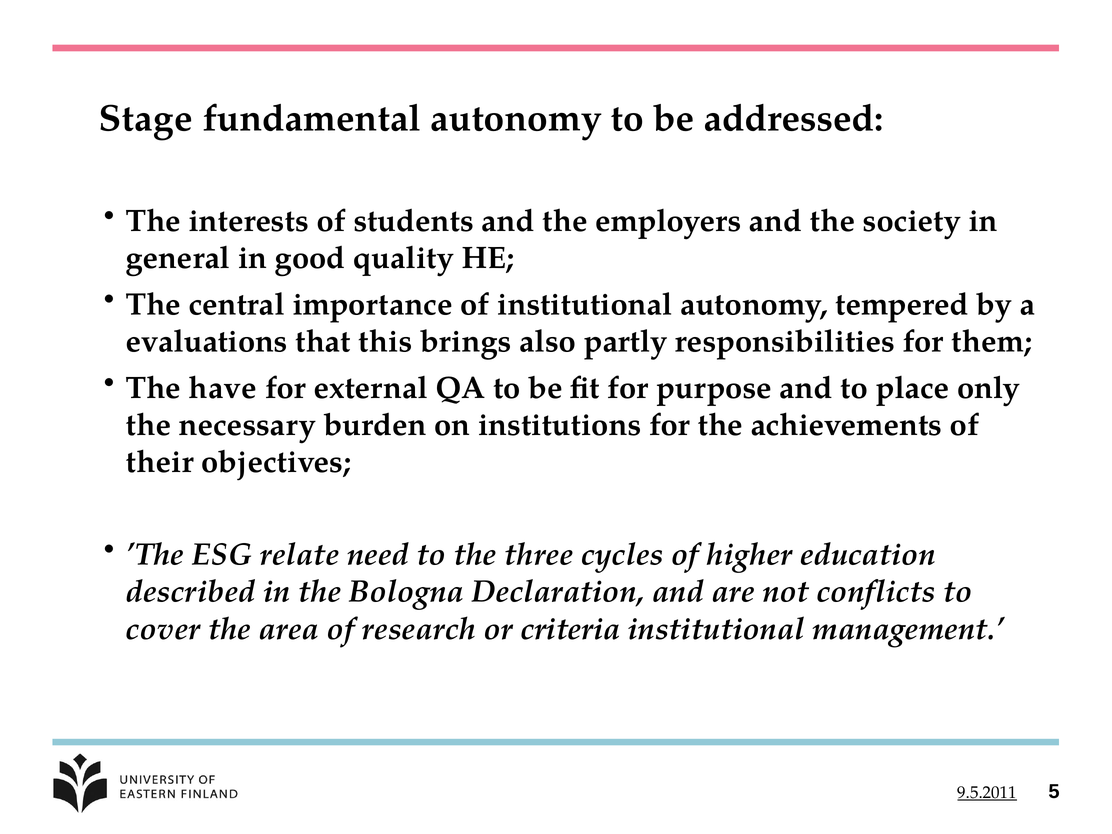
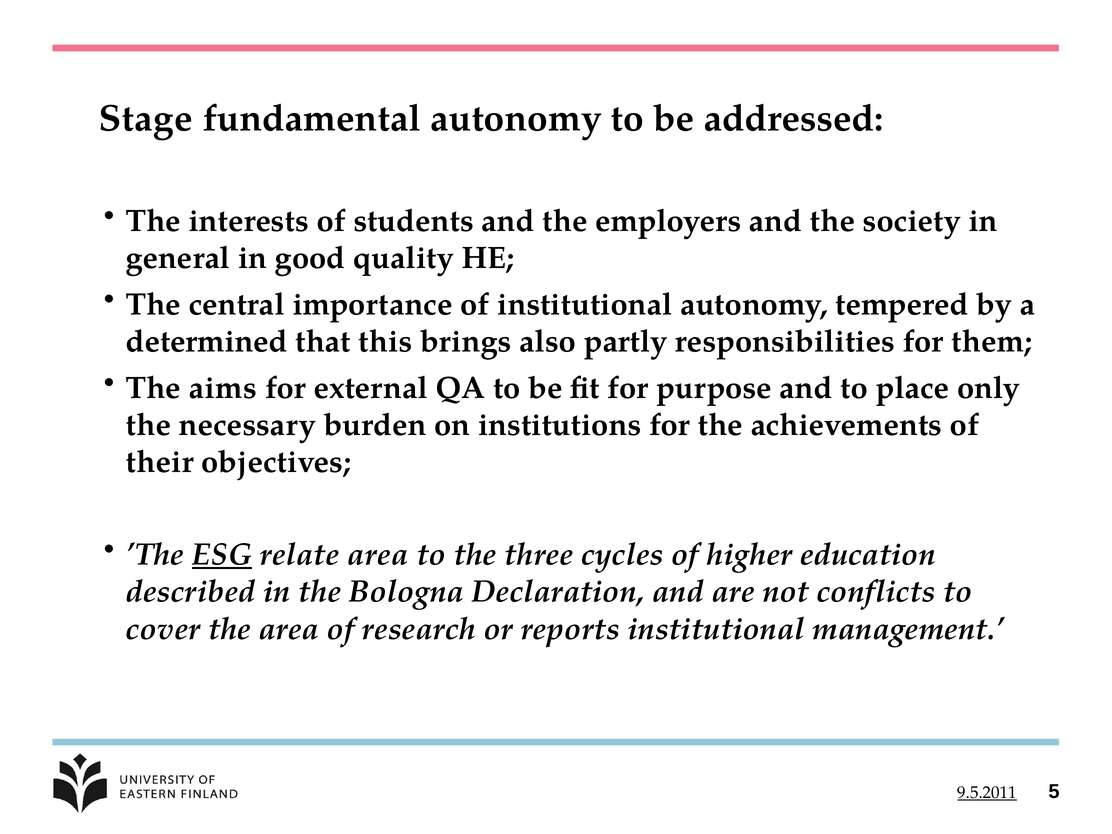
evaluations: evaluations -> determined
have: have -> aims
ESG underline: none -> present
relate need: need -> area
criteria: criteria -> reports
